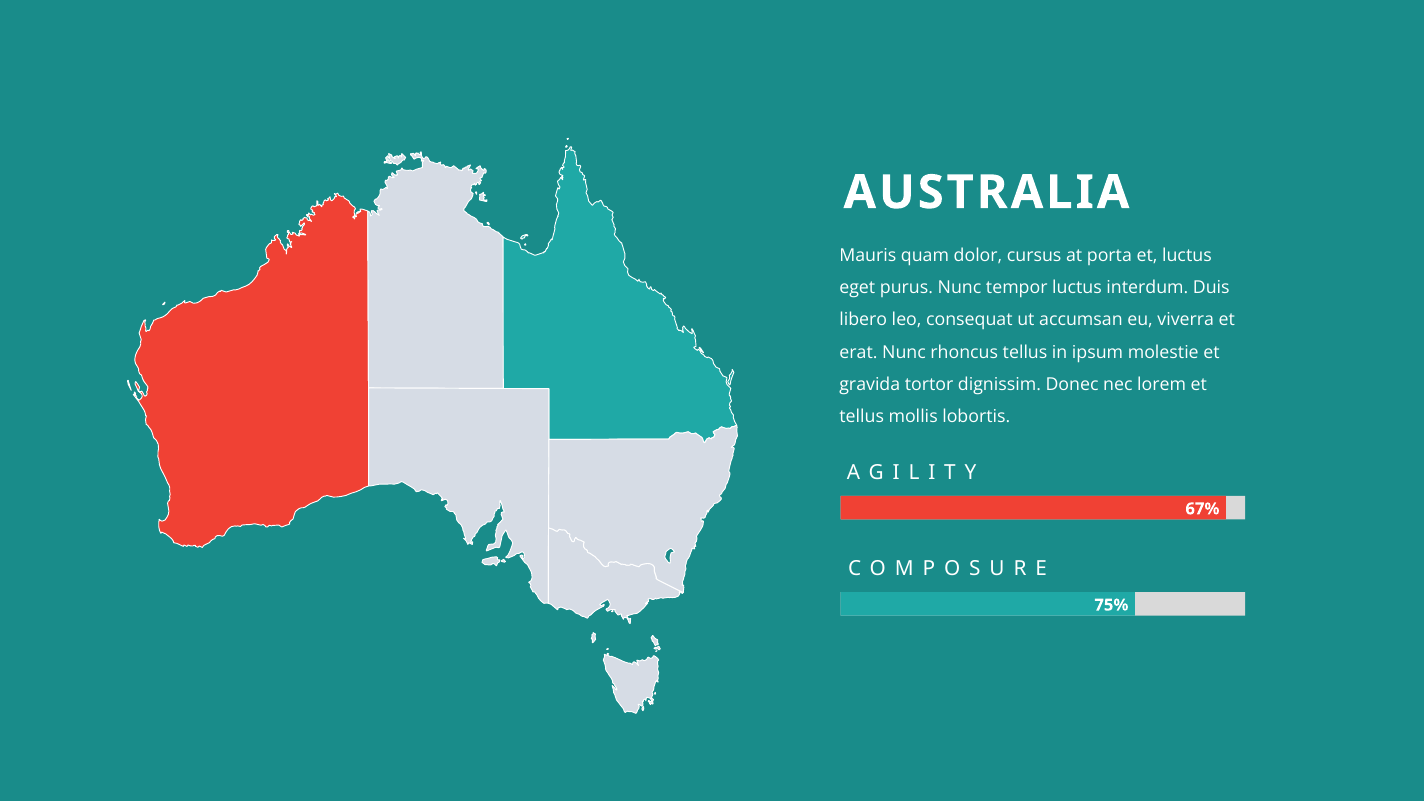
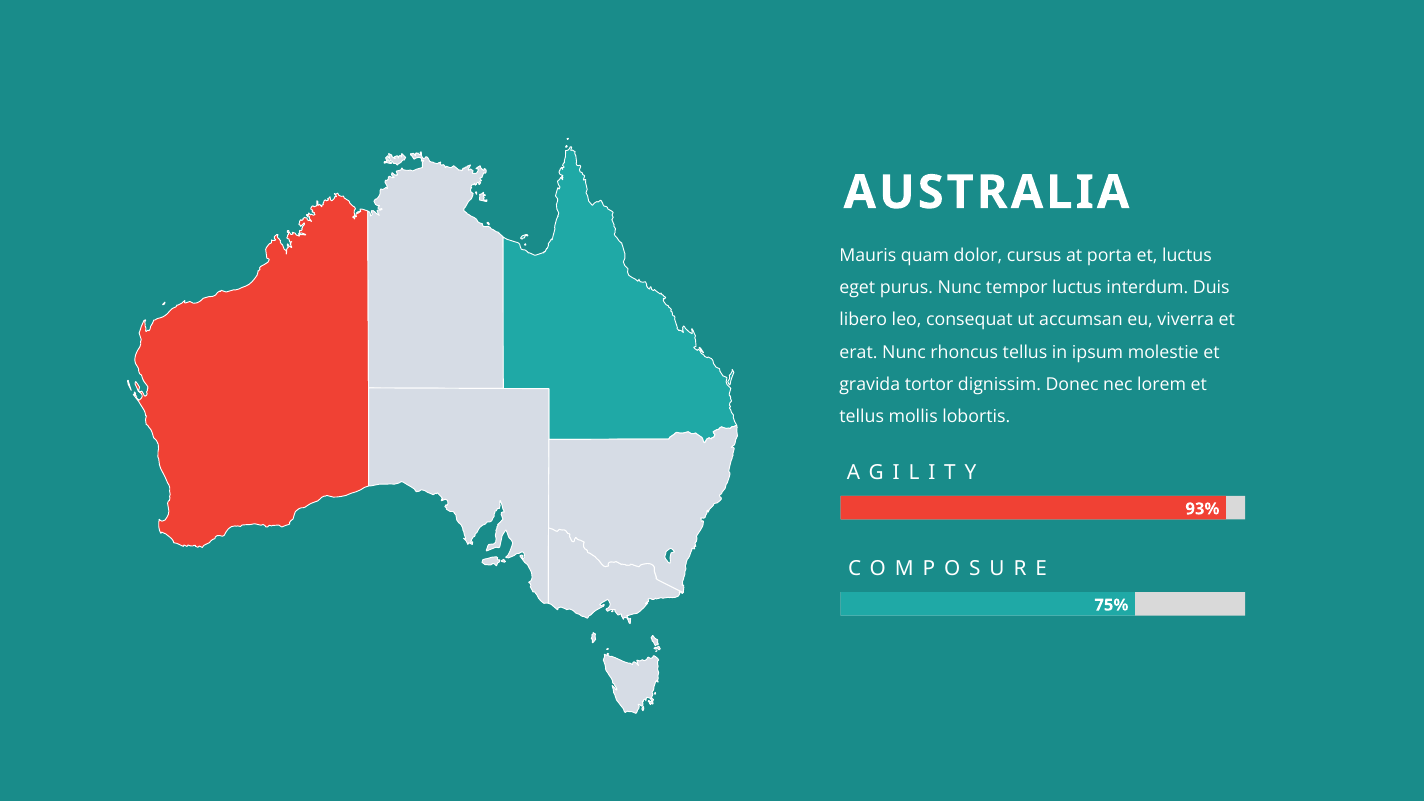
67%: 67% -> 93%
